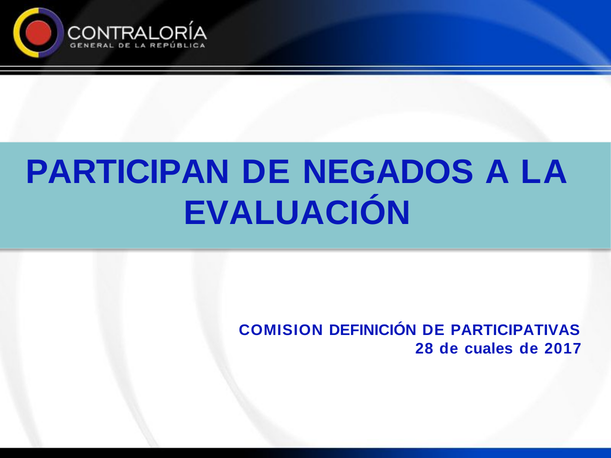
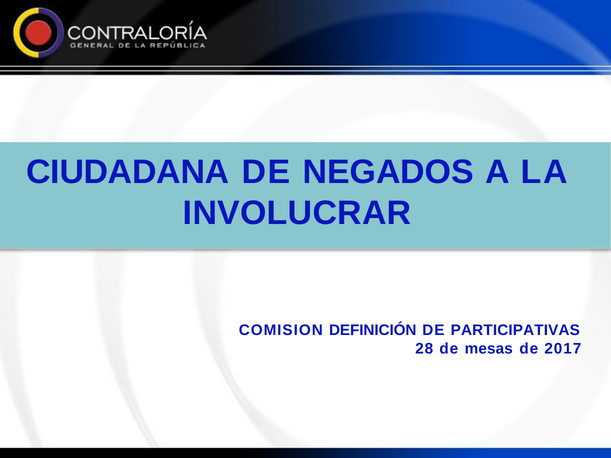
PARTICIPAN: PARTICIPAN -> CIUDADANA
EVALUACIÓN: EVALUACIÓN -> INVOLUCRAR
cuales: cuales -> mesas
